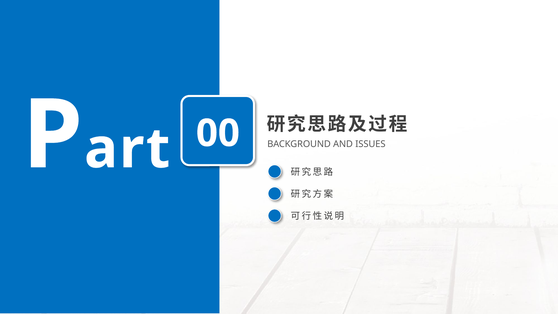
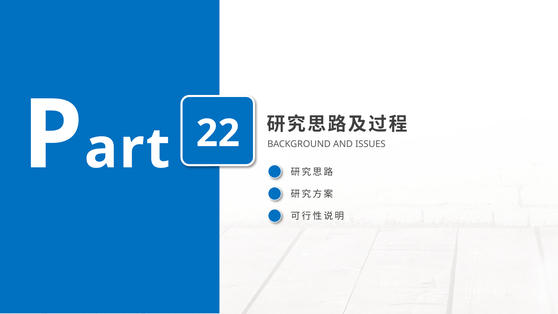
00: 00 -> 22
